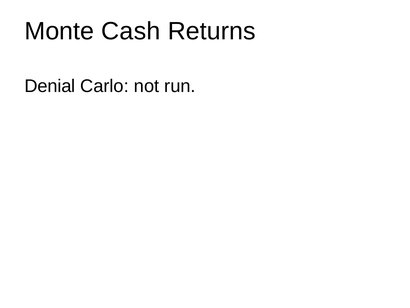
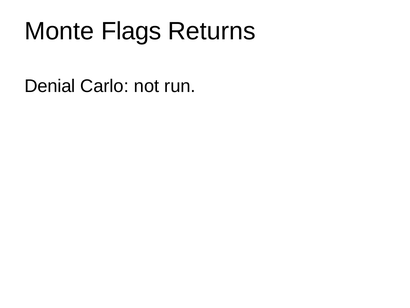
Cash: Cash -> Flags
